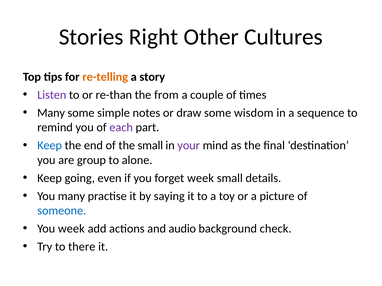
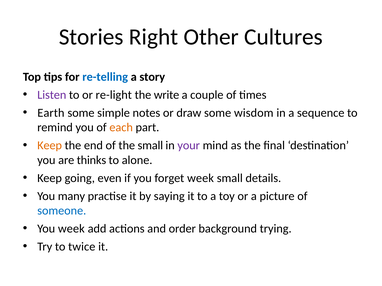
re-telling colour: orange -> blue
re-than: re-than -> re-light
from: from -> write
Many at (51, 113): Many -> Earth
each colour: purple -> orange
Keep at (50, 146) colour: blue -> orange
group: group -> thinks
audio: audio -> order
check: check -> trying
there: there -> twice
